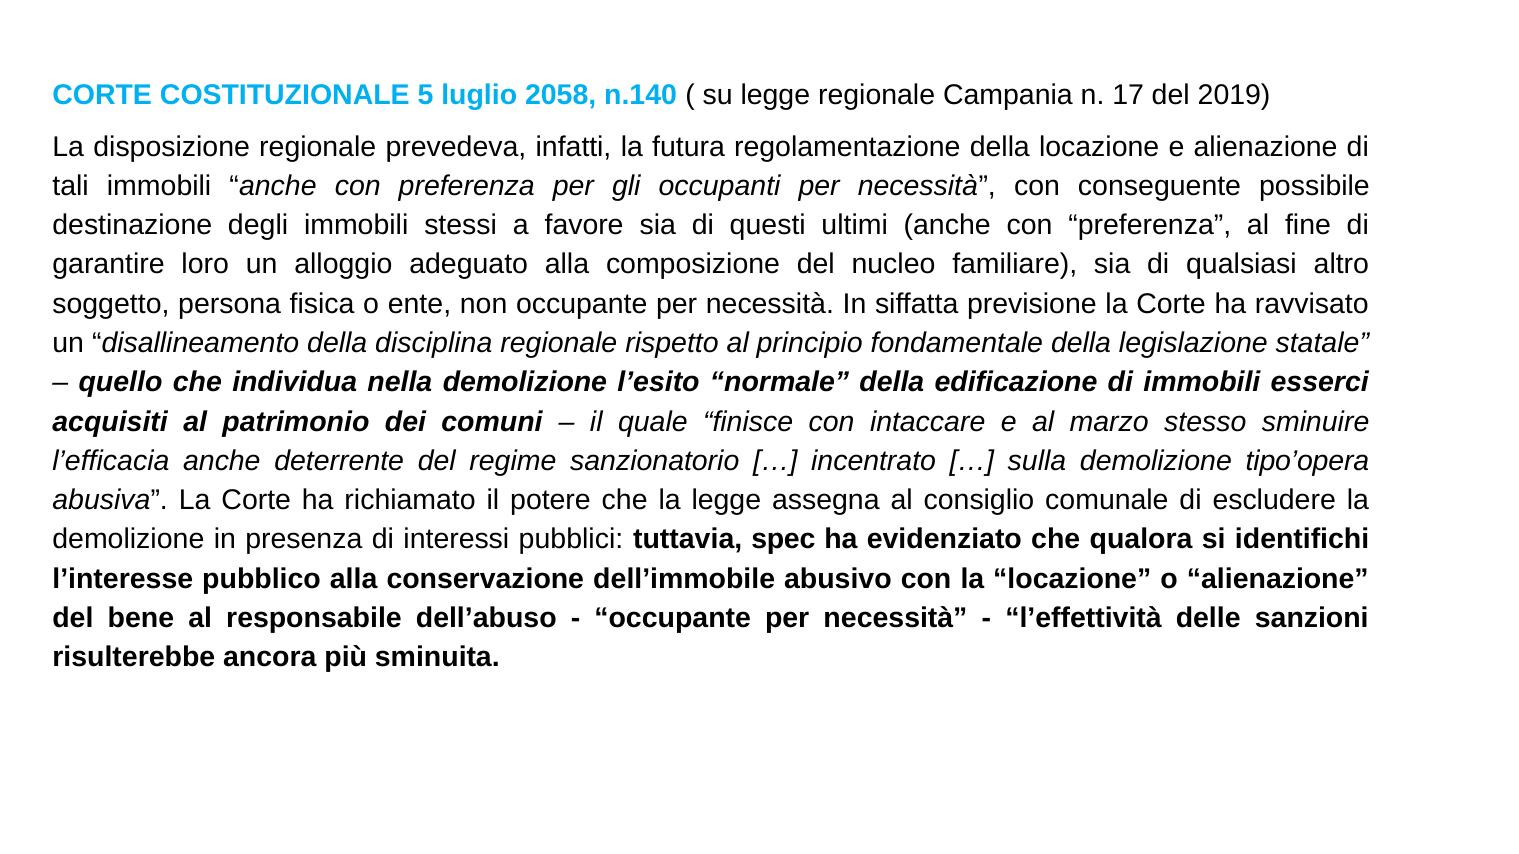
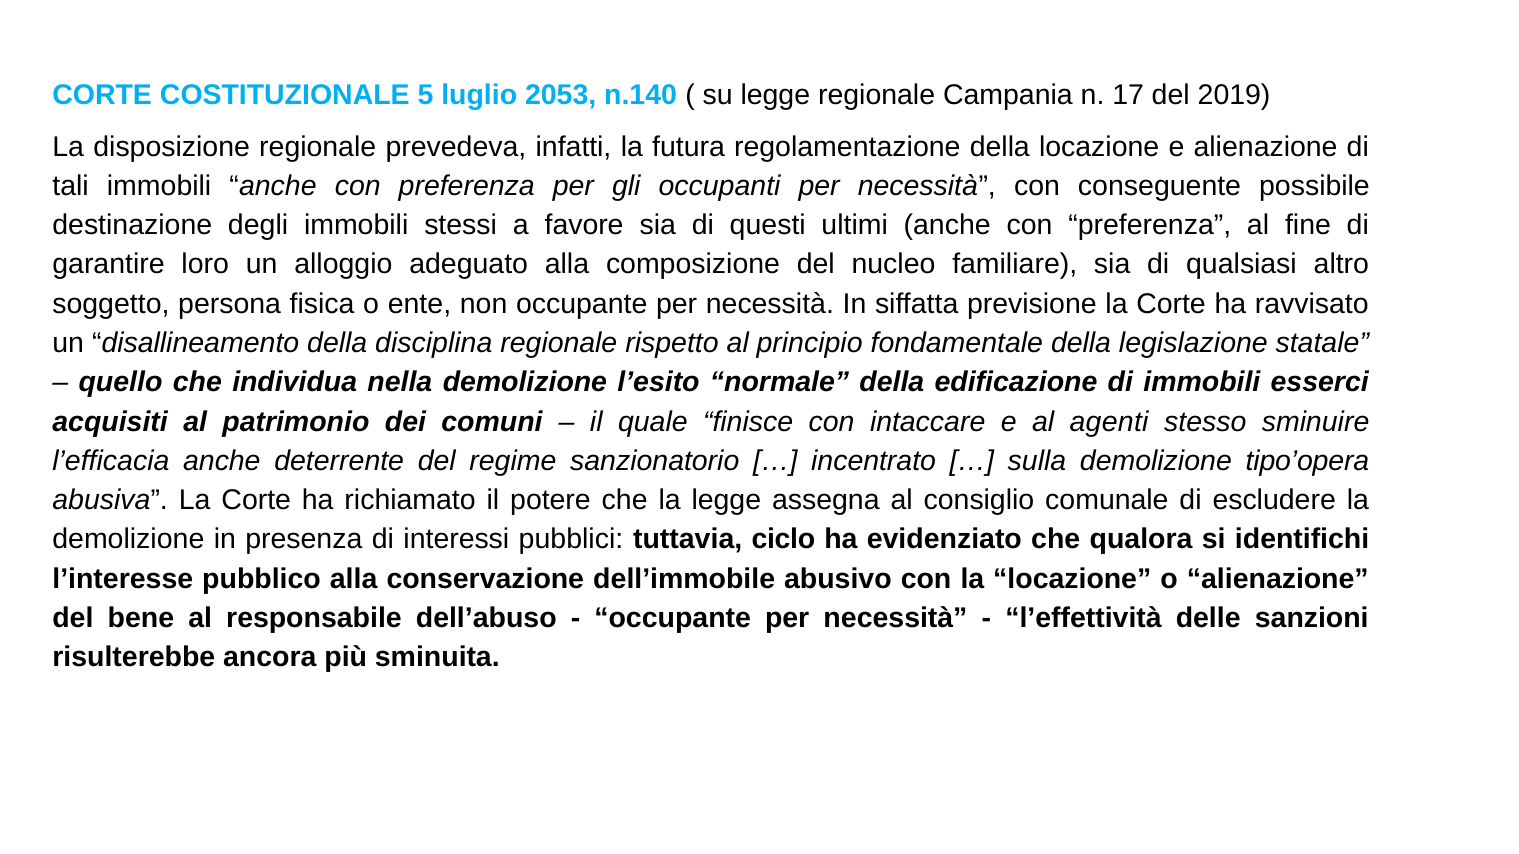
2058: 2058 -> 2053
marzo: marzo -> agenti
spec: spec -> ciclo
